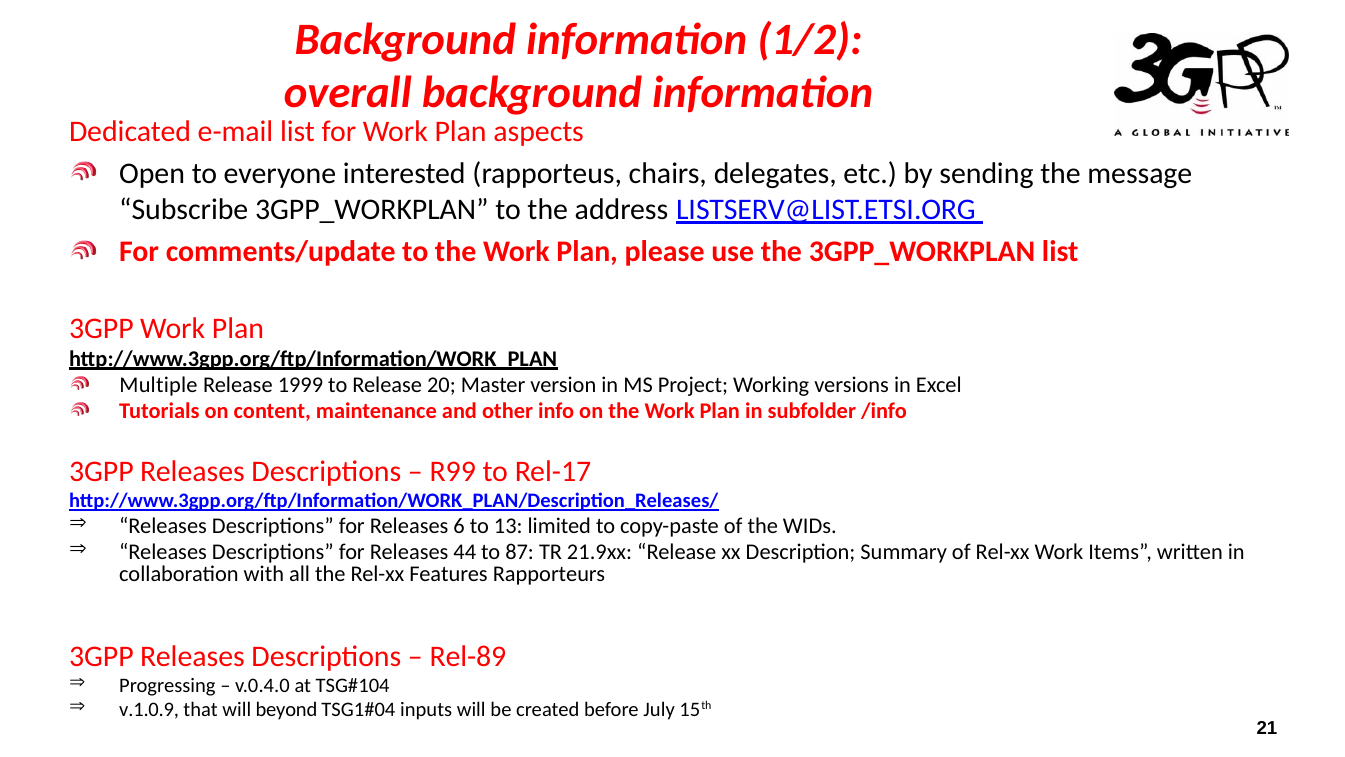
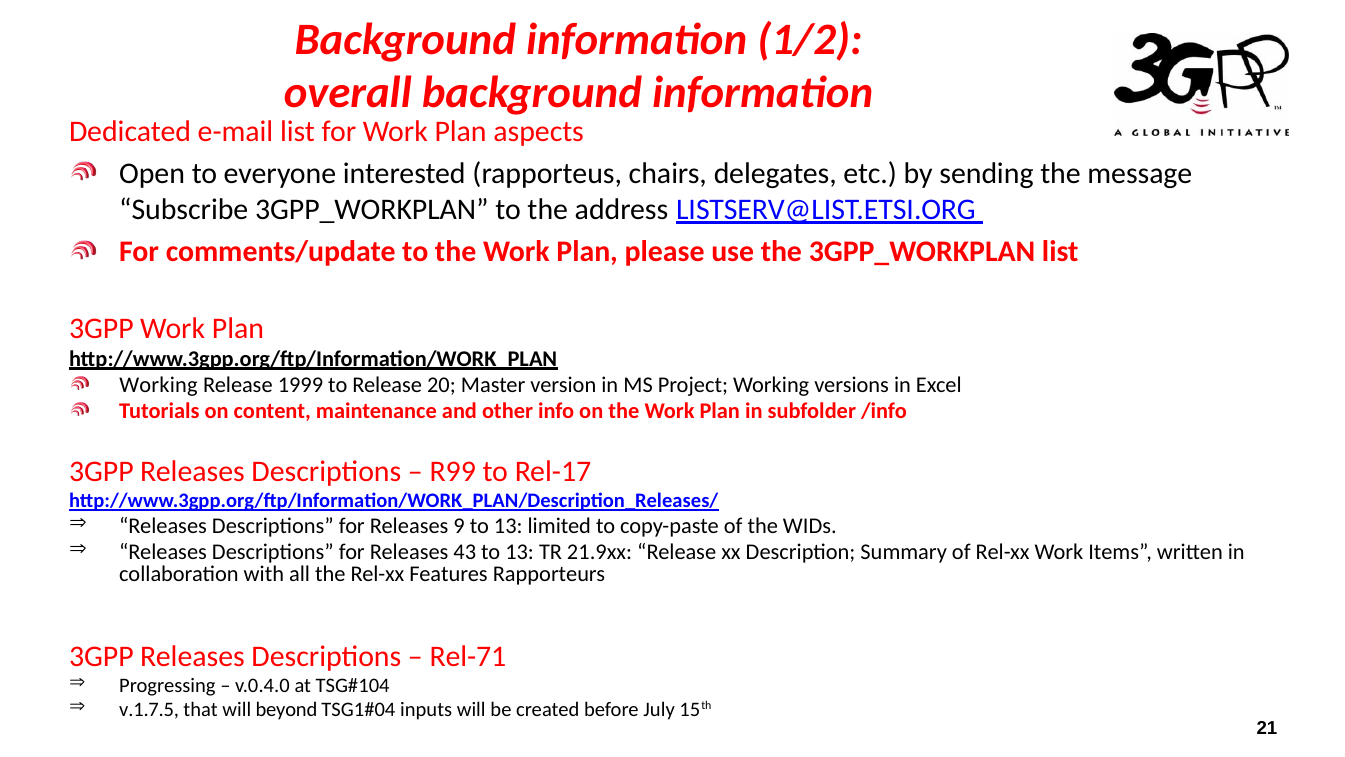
Multiple at (159, 385): Multiple -> Working
6: 6 -> 9
44: 44 -> 43
87 at (520, 552): 87 -> 13
Rel-89: Rel-89 -> Rel-71
v.1.0.9: v.1.0.9 -> v.1.7.5
